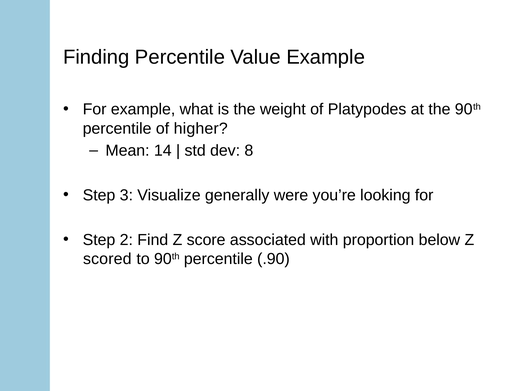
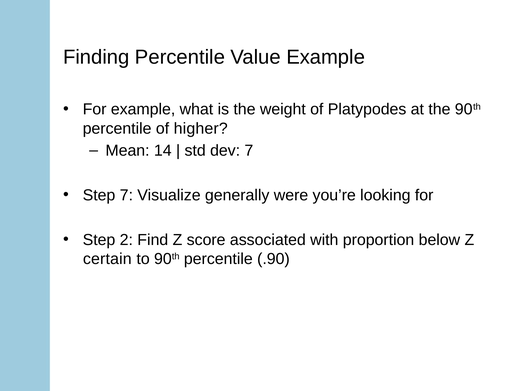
dev 8: 8 -> 7
Step 3: 3 -> 7
scored: scored -> certain
